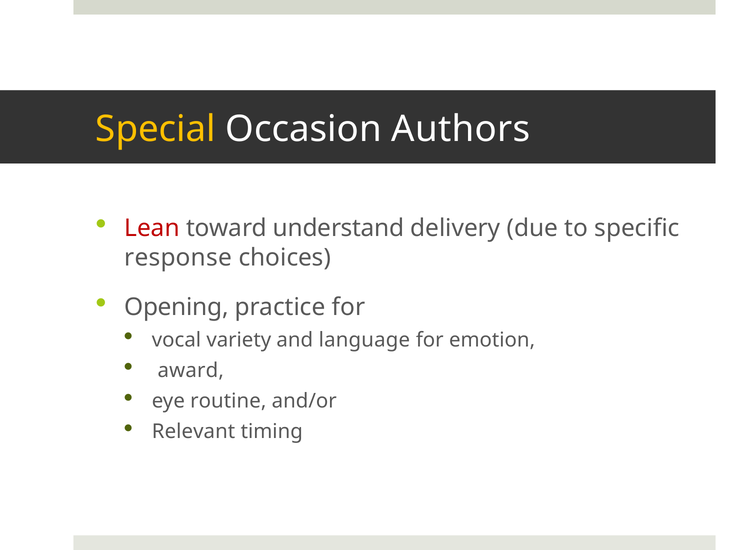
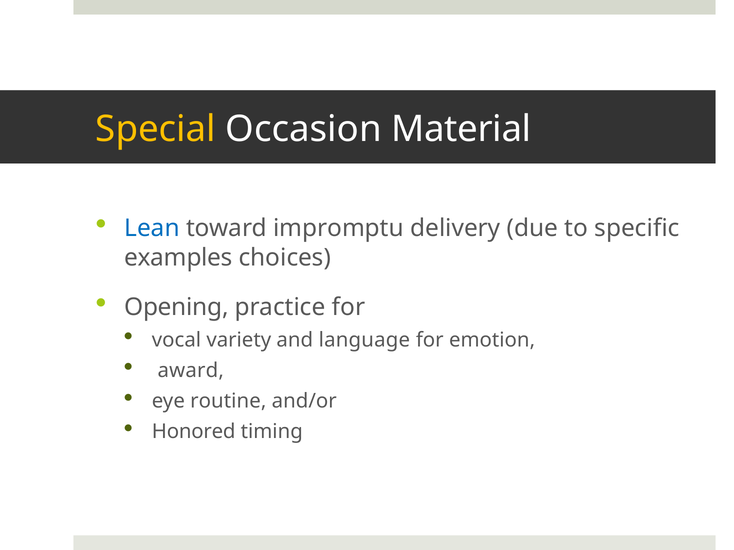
Authors: Authors -> Material
Lean colour: red -> blue
understand: understand -> impromptu
response: response -> examples
Relevant: Relevant -> Honored
